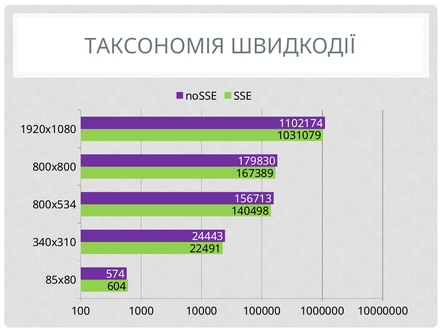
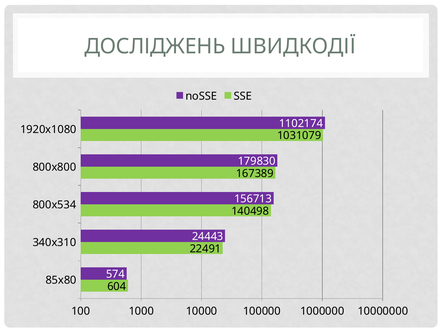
ТАКСОНОМІЯ: ТАКСОНОМІЯ -> ДОСЛІДЖЕНЬ
